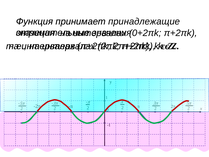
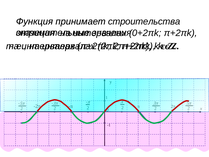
принадлежащие: принадлежащие -> строительства
